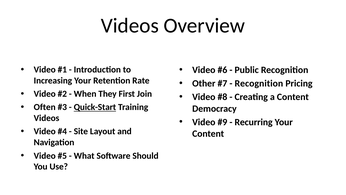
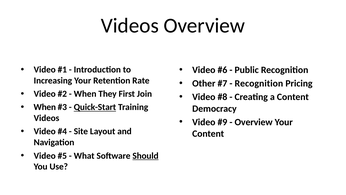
Often at (45, 107): Often -> When
Recurring at (254, 122): Recurring -> Overview
Should underline: none -> present
